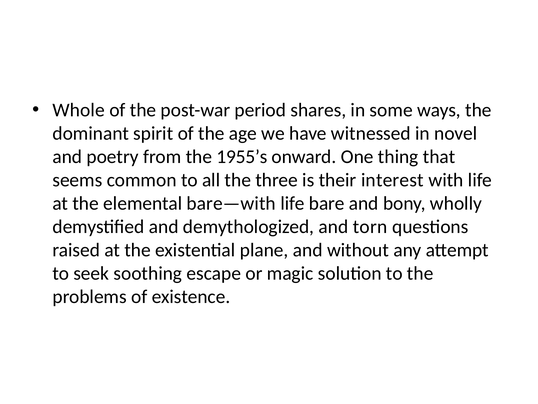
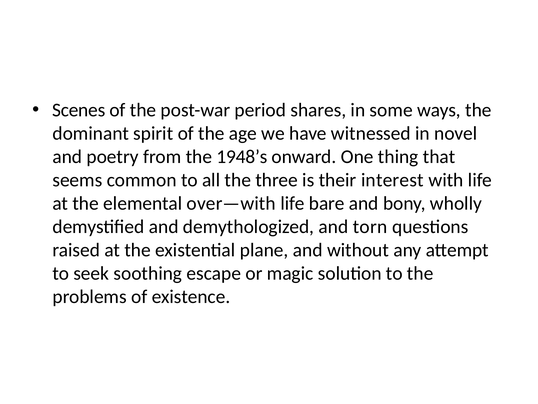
Whole: Whole -> Scenes
1955’s: 1955’s -> 1948’s
bare—with: bare—with -> over—with
